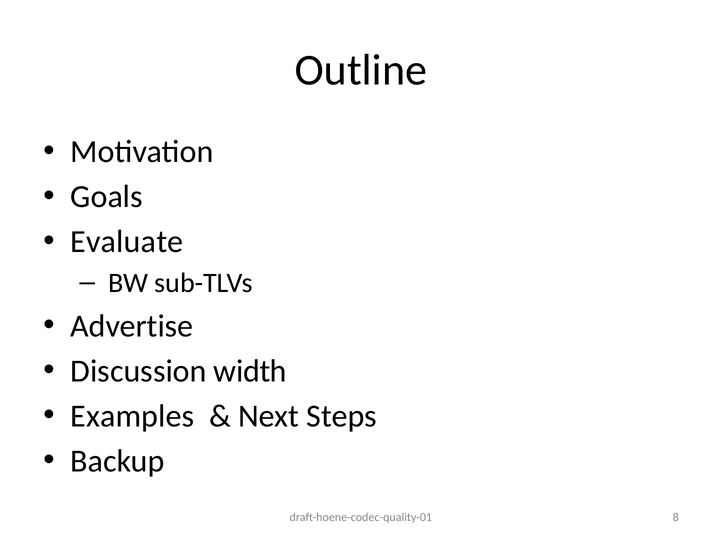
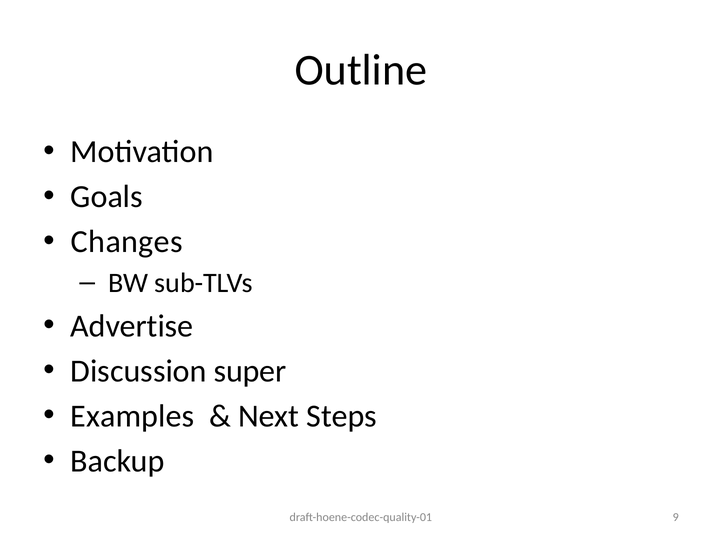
Evaluate: Evaluate -> Changes
width: width -> super
8: 8 -> 9
